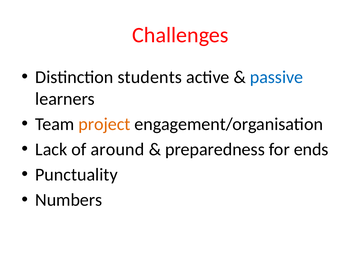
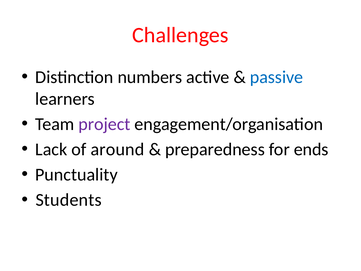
students: students -> numbers
project colour: orange -> purple
Numbers: Numbers -> Students
